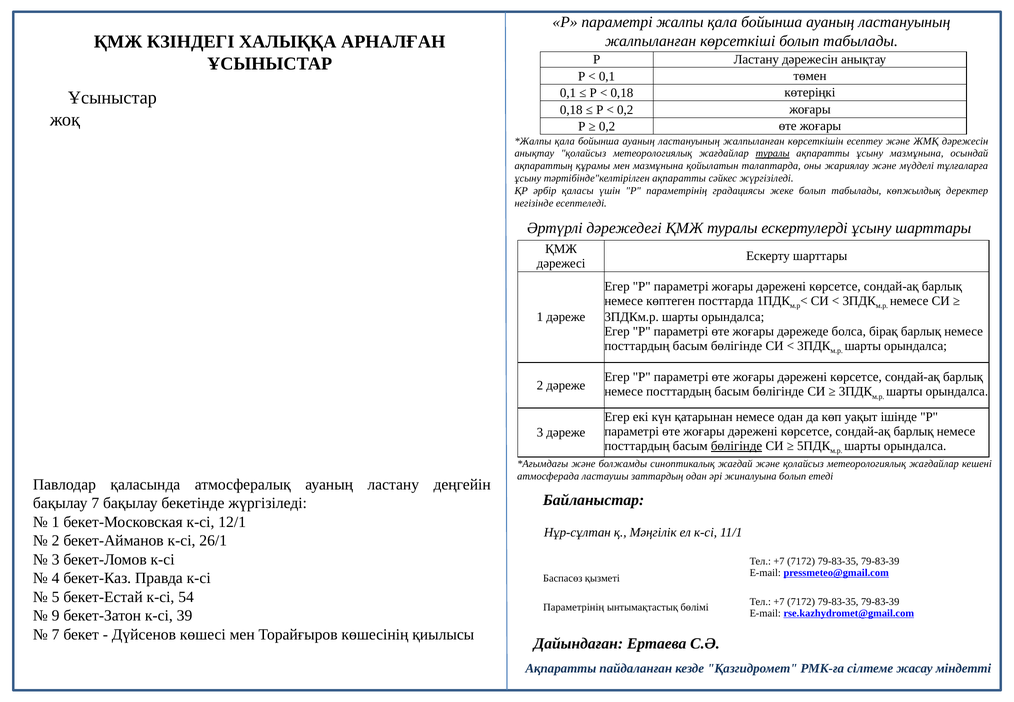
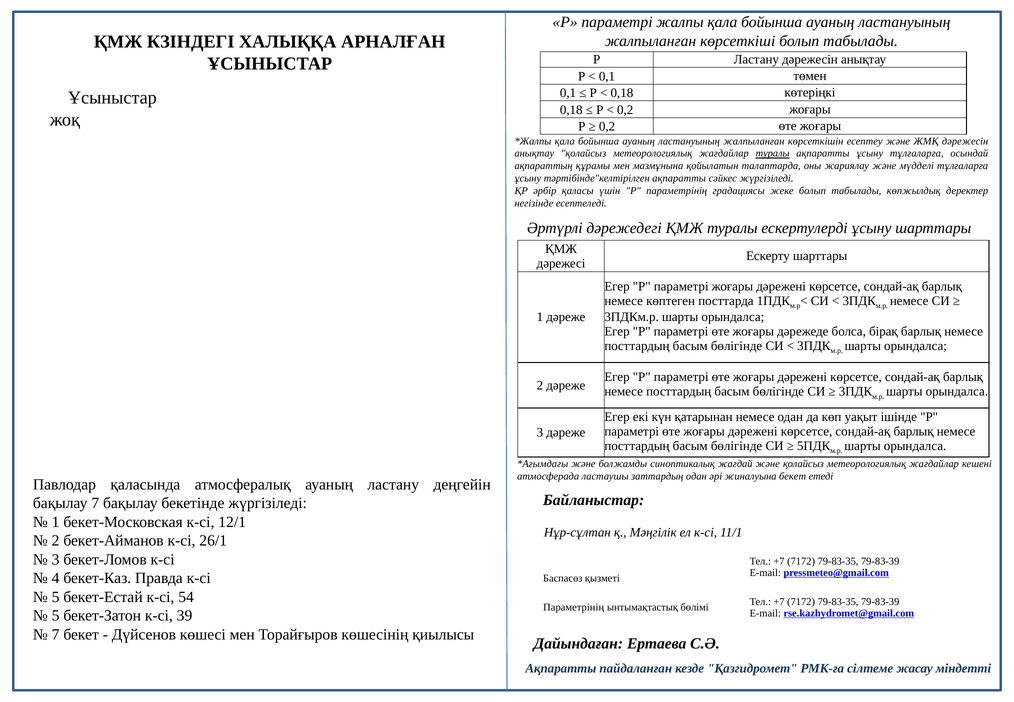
ұсыну мазмұнына: мазмұнына -> тұлғаларға
бөлігінде at (737, 446) underline: present -> none
жиналуына болып: болып -> бекет
9 at (56, 616): 9 -> 5
